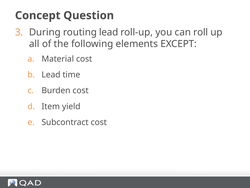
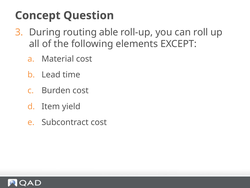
routing lead: lead -> able
